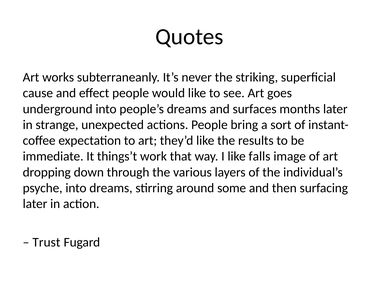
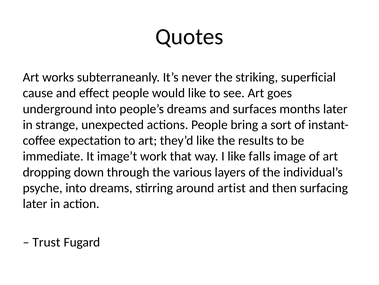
things’t: things’t -> image’t
some: some -> artist
